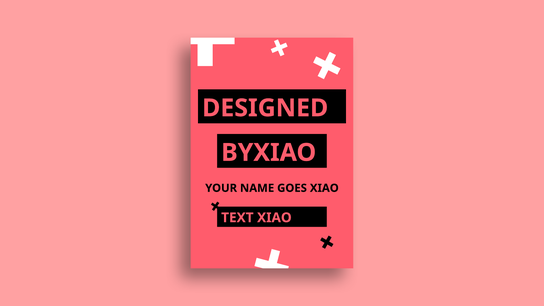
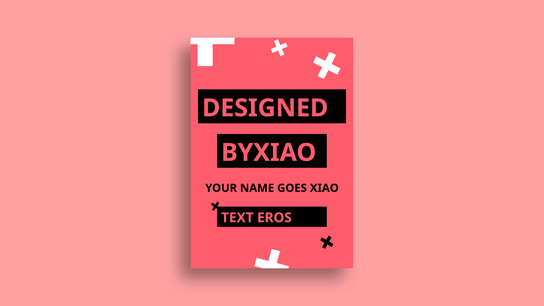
TEXT XIAO: XIAO -> EROS
